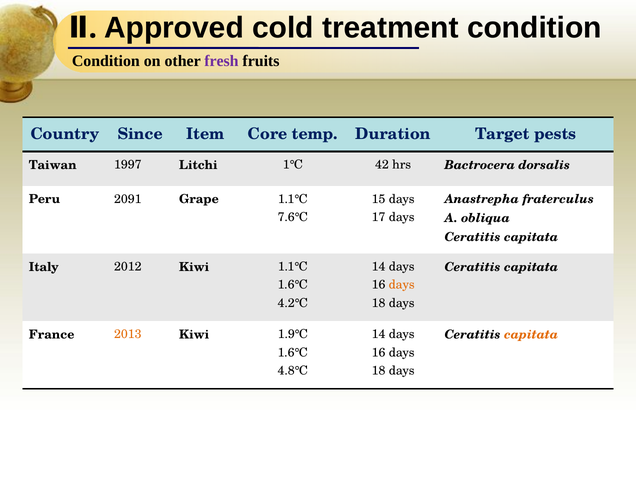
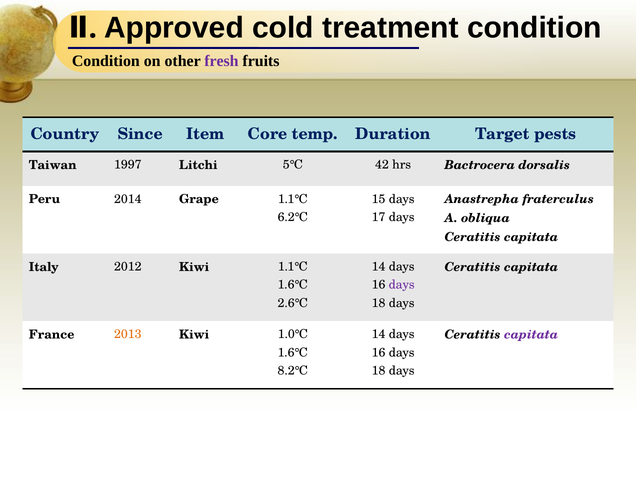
1℃: 1℃ -> 5℃
2091: 2091 -> 2014
7.6℃: 7.6℃ -> 6.2℃
days at (402, 285) colour: orange -> purple
4.2℃: 4.2℃ -> 2.6℃
capitata at (531, 335) colour: orange -> purple
1.9℃: 1.9℃ -> 1.0℃
4.8℃: 4.8℃ -> 8.2℃
